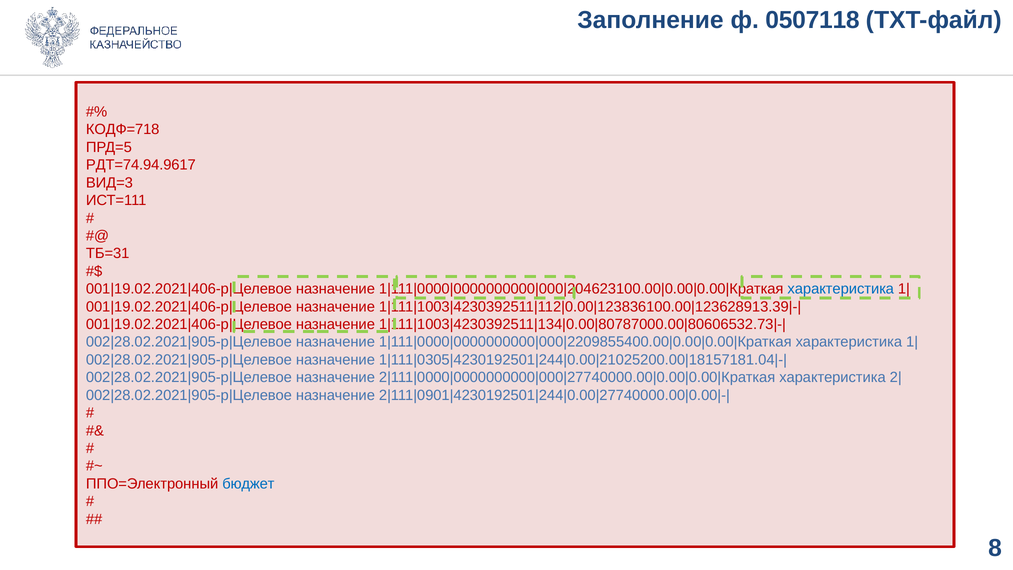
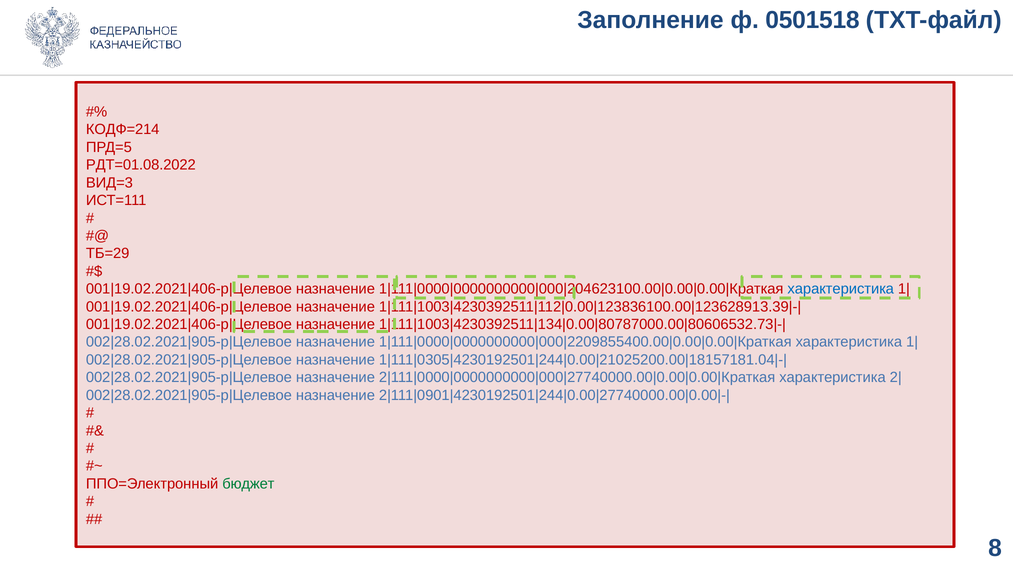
0507118: 0507118 -> 0501518
КОДФ=718: КОДФ=718 -> КОДФ=214
РДТ=74.94.9617: РДТ=74.94.9617 -> РДТ=01.08.2022
ТБ=31: ТБ=31 -> ТБ=29
бюджет colour: blue -> green
